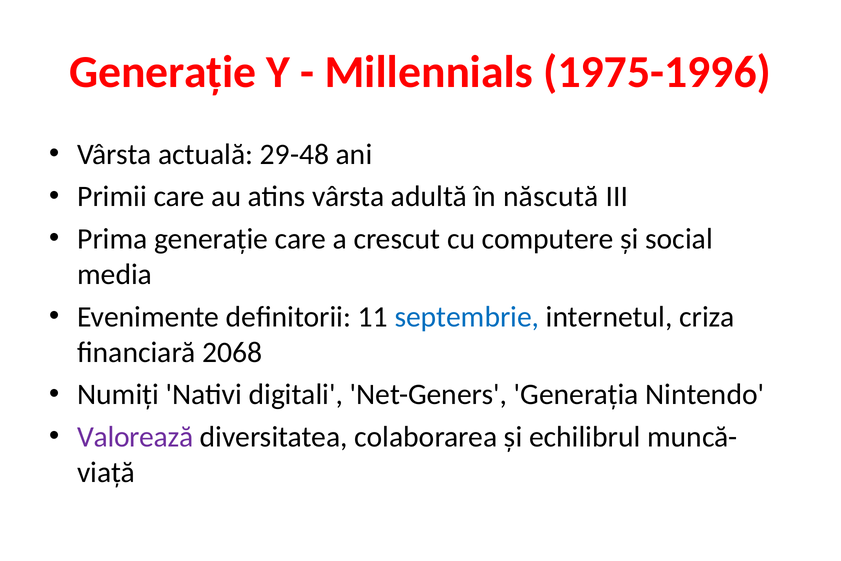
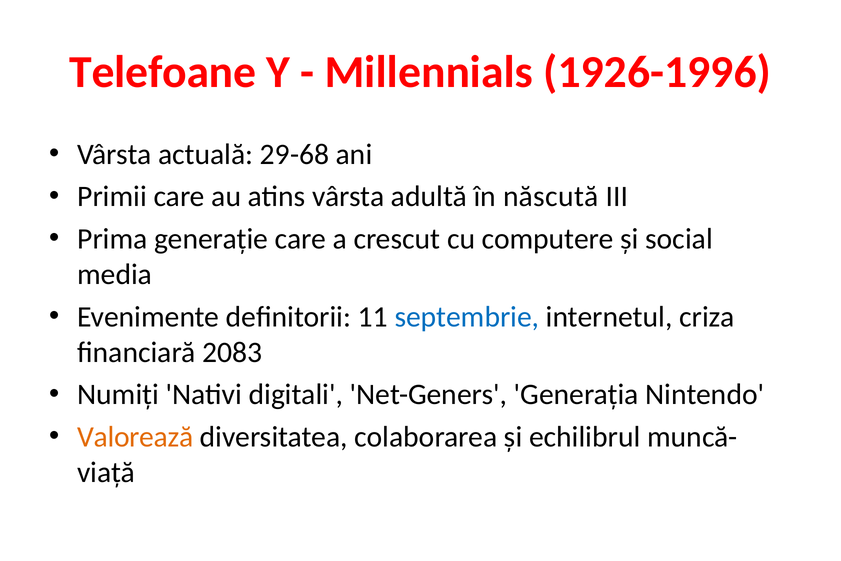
Generație at (163, 72): Generație -> Telefoane
1975-1996: 1975-1996 -> 1926-1996
29-48: 29-48 -> 29-68
2068: 2068 -> 2083
Valorează colour: purple -> orange
